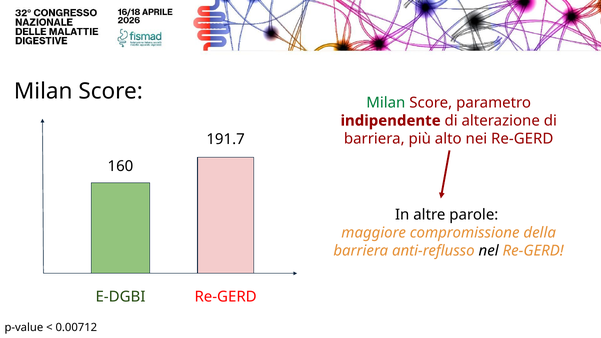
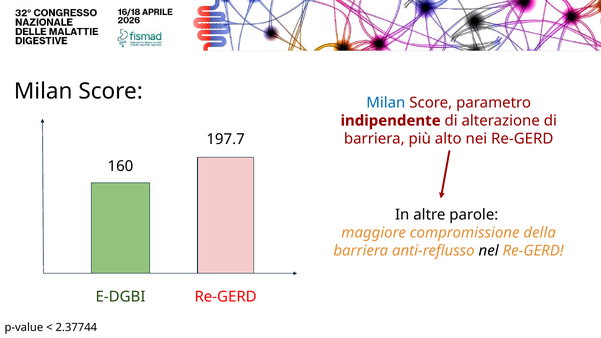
Milan at (386, 103) colour: green -> blue
191.7: 191.7 -> 197.7
0.00712: 0.00712 -> 2.37744
